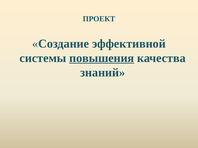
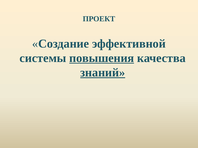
знаний underline: none -> present
